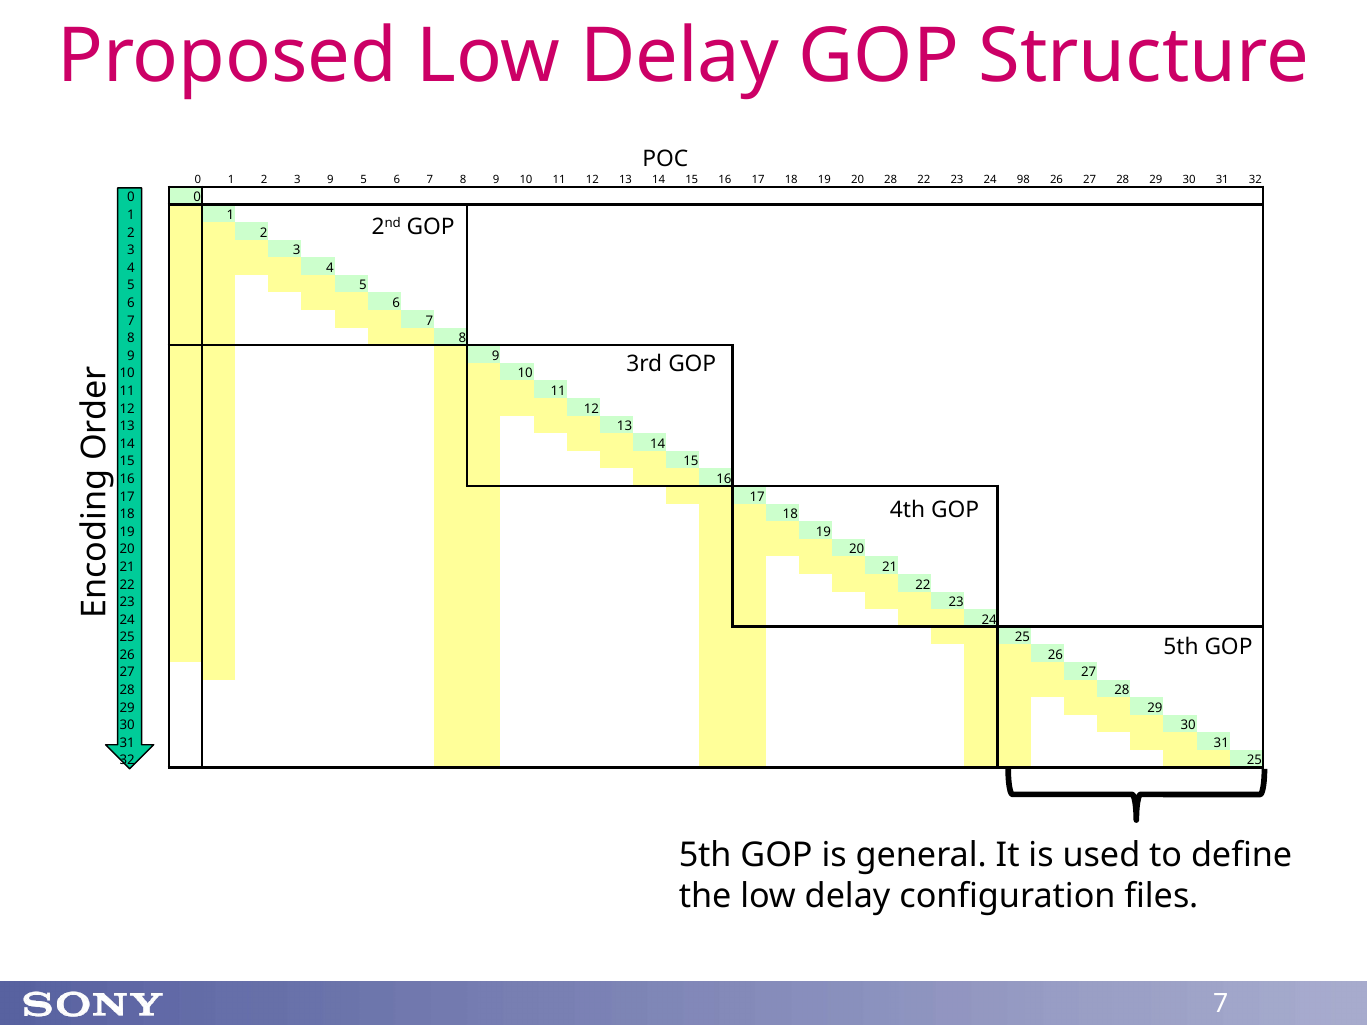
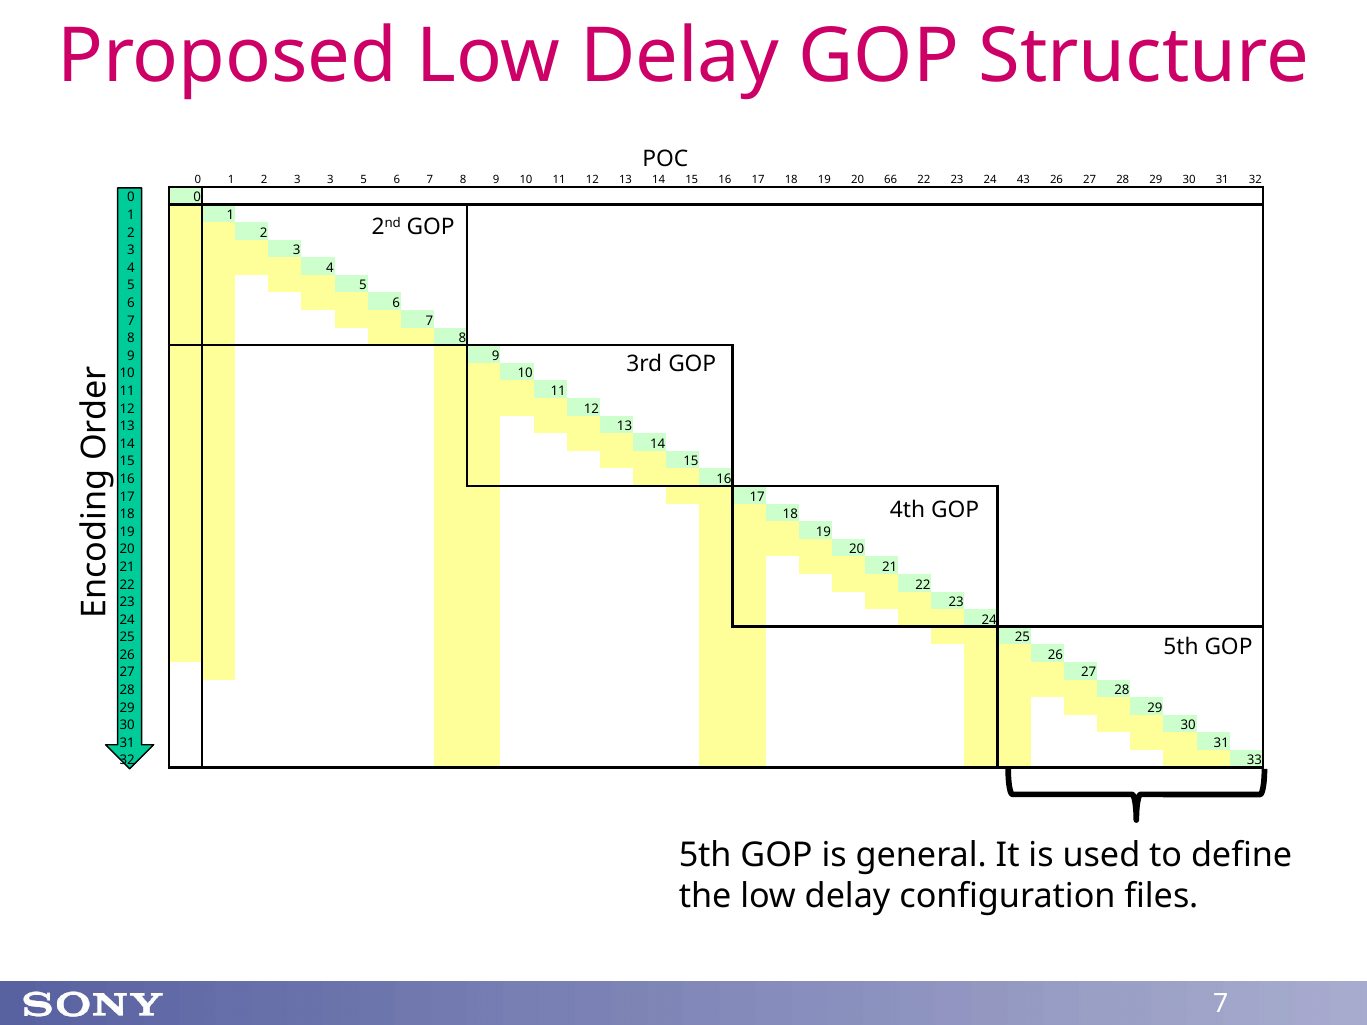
1 2 3 9: 9 -> 3
20 28: 28 -> 66
98: 98 -> 43
32 25: 25 -> 33
